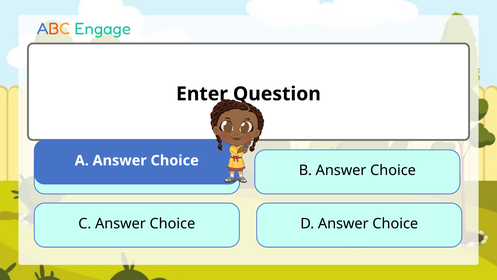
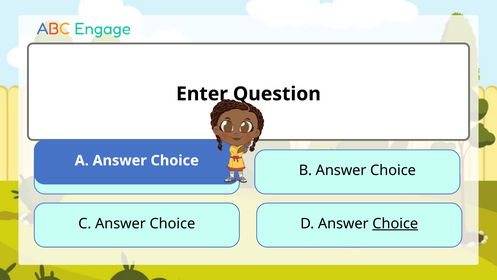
Choice at (395, 223) underline: none -> present
